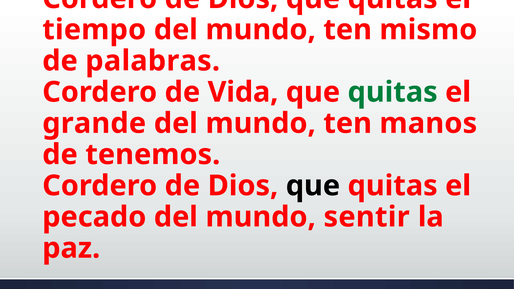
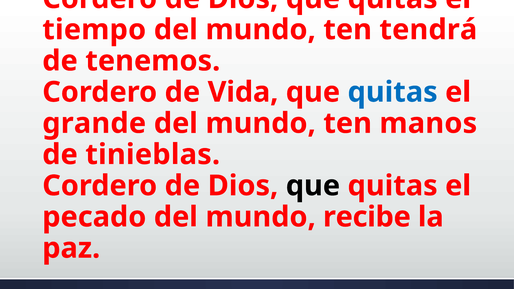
mismo: mismo -> tendrá
palabras: palabras -> tenemos
quitas at (393, 92) colour: green -> blue
tenemos: tenemos -> tinieblas
sentir: sentir -> recibe
